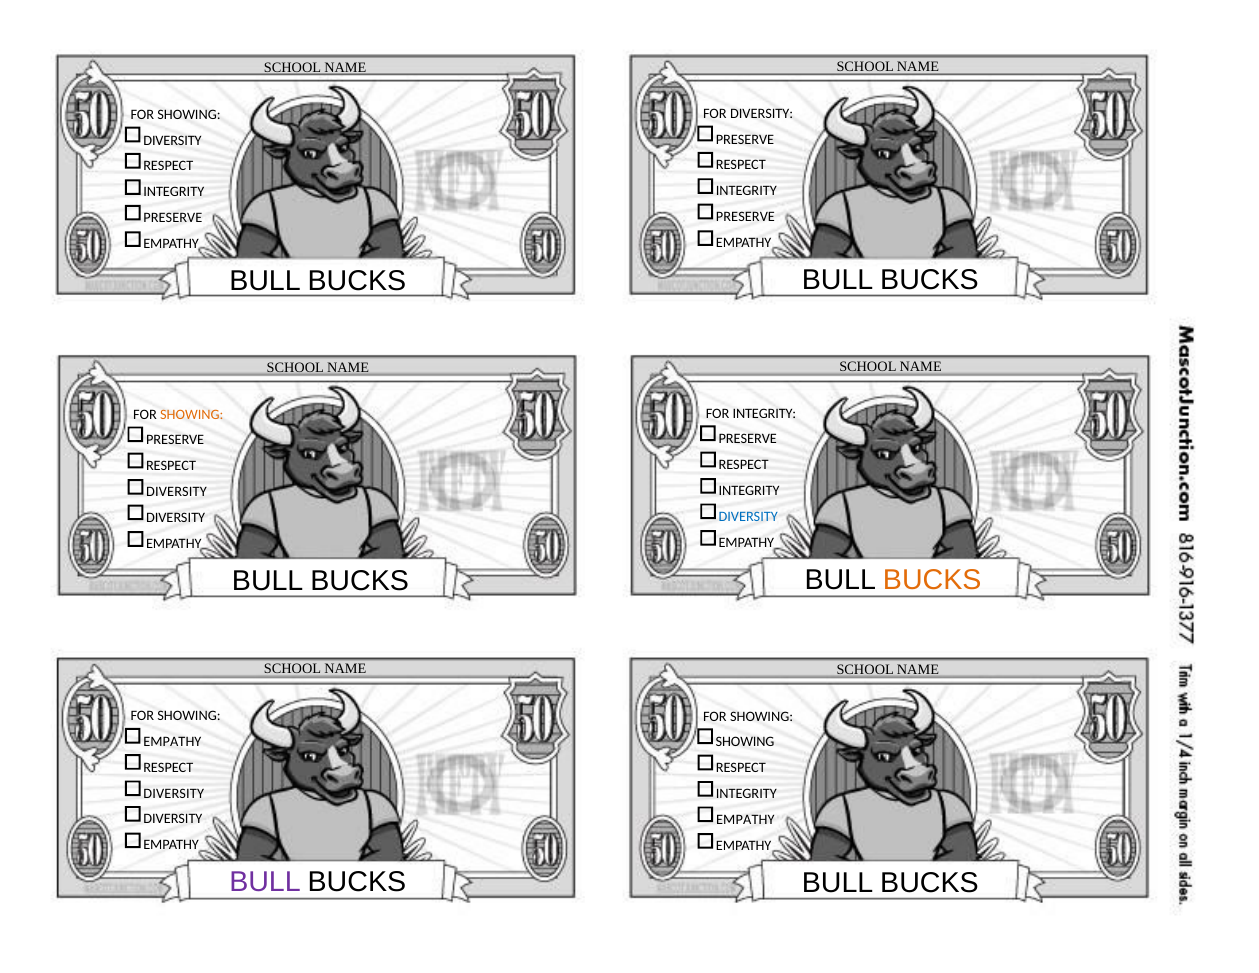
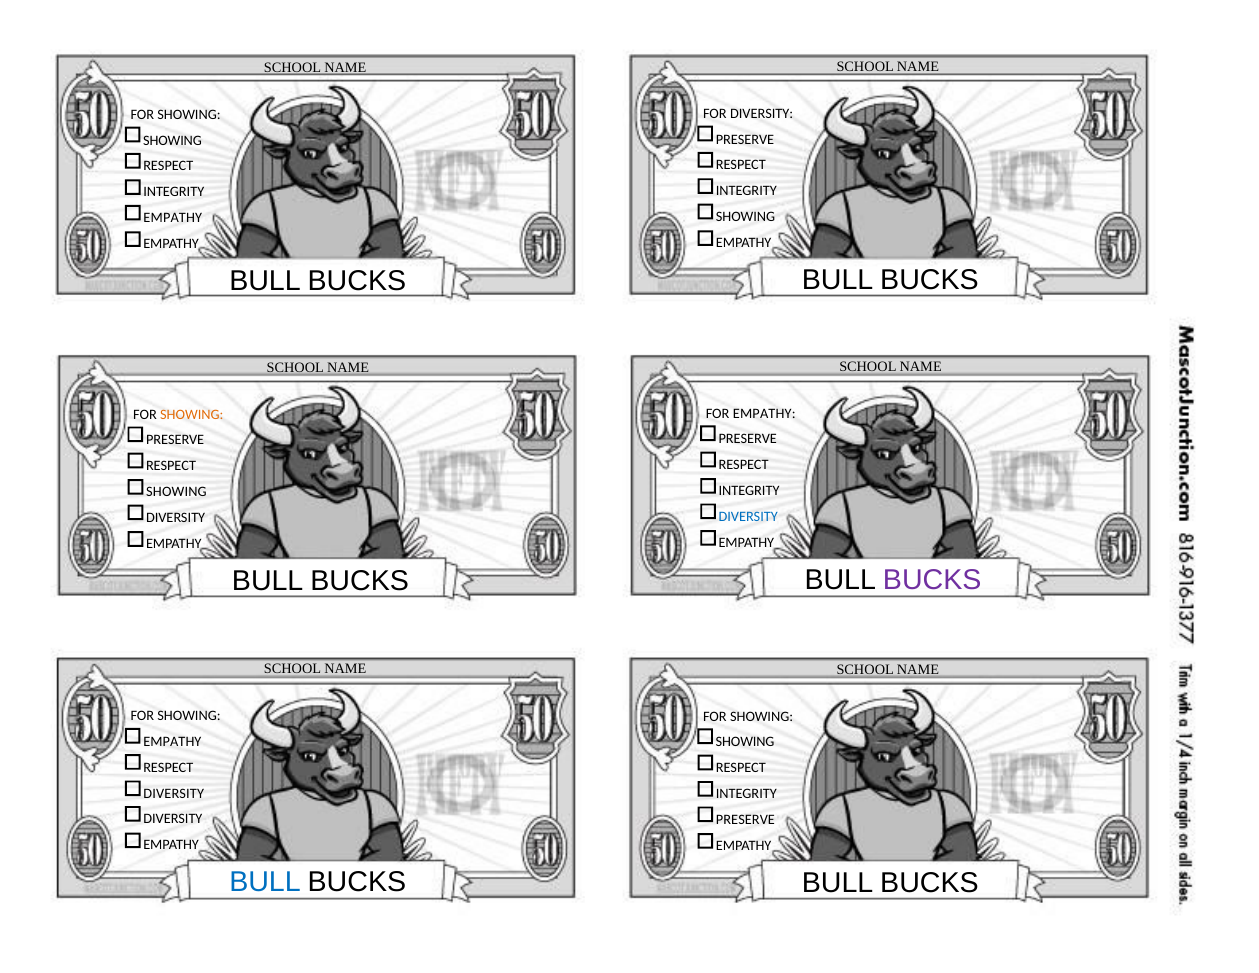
DIVERSITY at (173, 140): DIVERSITY -> SHOWING
PRESERVE at (745, 217): PRESERVE -> SHOWING
PRESERVE at (173, 218): PRESERVE -> EMPATHY
FOR INTEGRITY: INTEGRITY -> EMPATHY
DIVERSITY at (176, 492): DIVERSITY -> SHOWING
BUCKS at (932, 580) colour: orange -> purple
EMPATHY at (745, 820): EMPATHY -> PRESERVE
BULL at (265, 882) colour: purple -> blue
